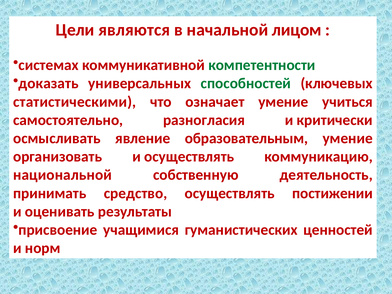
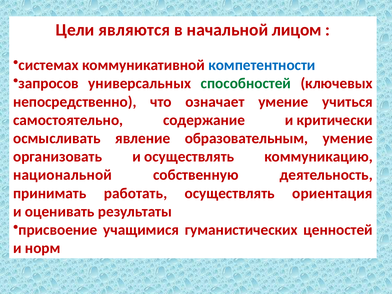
компетентности colour: green -> blue
доказать: доказать -> запросов
статистическими: статистическими -> непосредственно
разногласия: разногласия -> содержание
средство: средство -> работать
постижении: постижении -> ориентация
